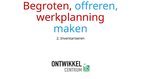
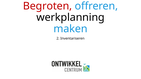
werkplanning colour: red -> black
